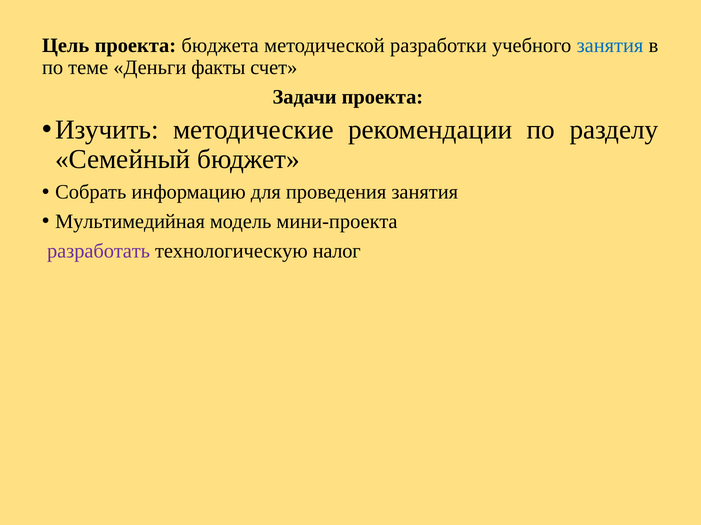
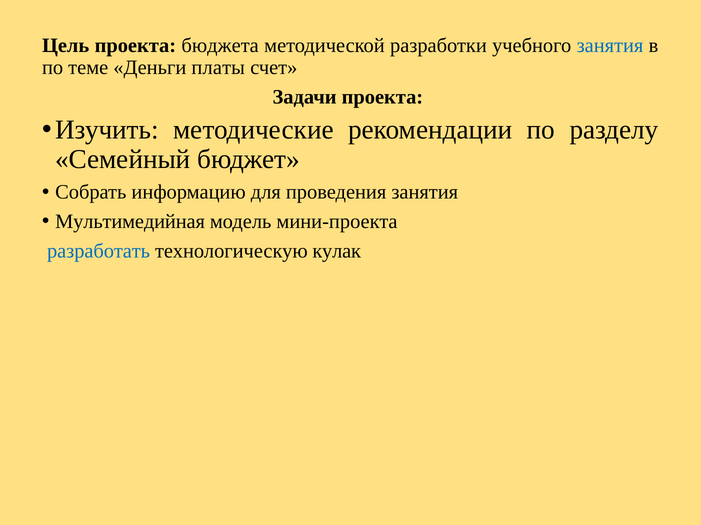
факты: факты -> платы
разработать colour: purple -> blue
налог: налог -> кулак
